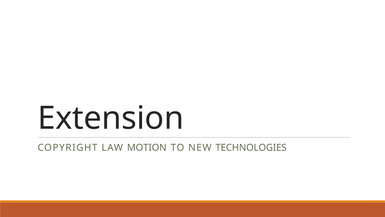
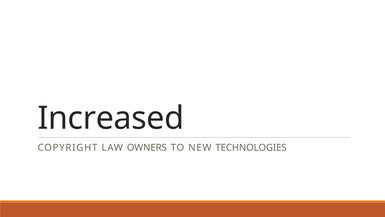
Extension: Extension -> Increased
MOTION: MOTION -> OWNERS
